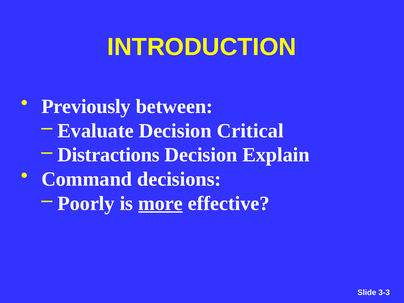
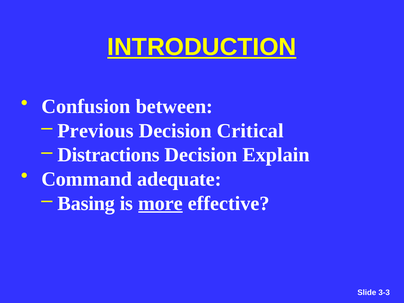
INTRODUCTION underline: none -> present
Previously: Previously -> Confusion
Evaluate: Evaluate -> Previous
decisions: decisions -> adequate
Poorly: Poorly -> Basing
